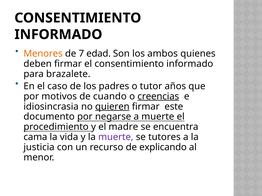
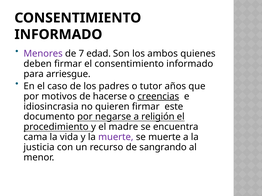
Menores colour: orange -> purple
brazalete: brazalete -> arriesgue
cuando: cuando -> hacerse
quieren underline: present -> none
a muerte: muerte -> religión
se tutores: tutores -> muerte
explicando: explicando -> sangrando
